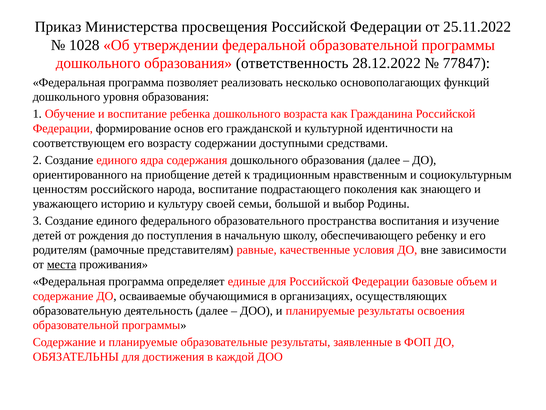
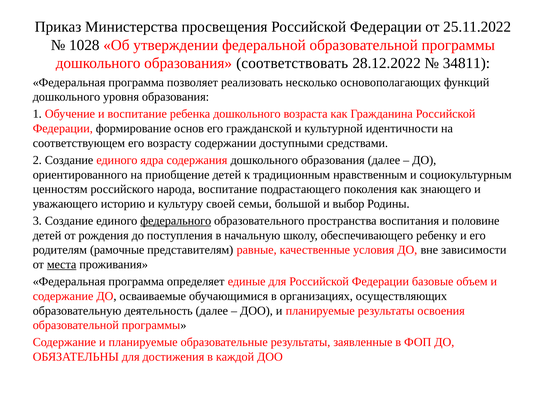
ответственность: ответственность -> соответствовать
77847: 77847 -> 34811
федерального underline: none -> present
изучение: изучение -> половине
